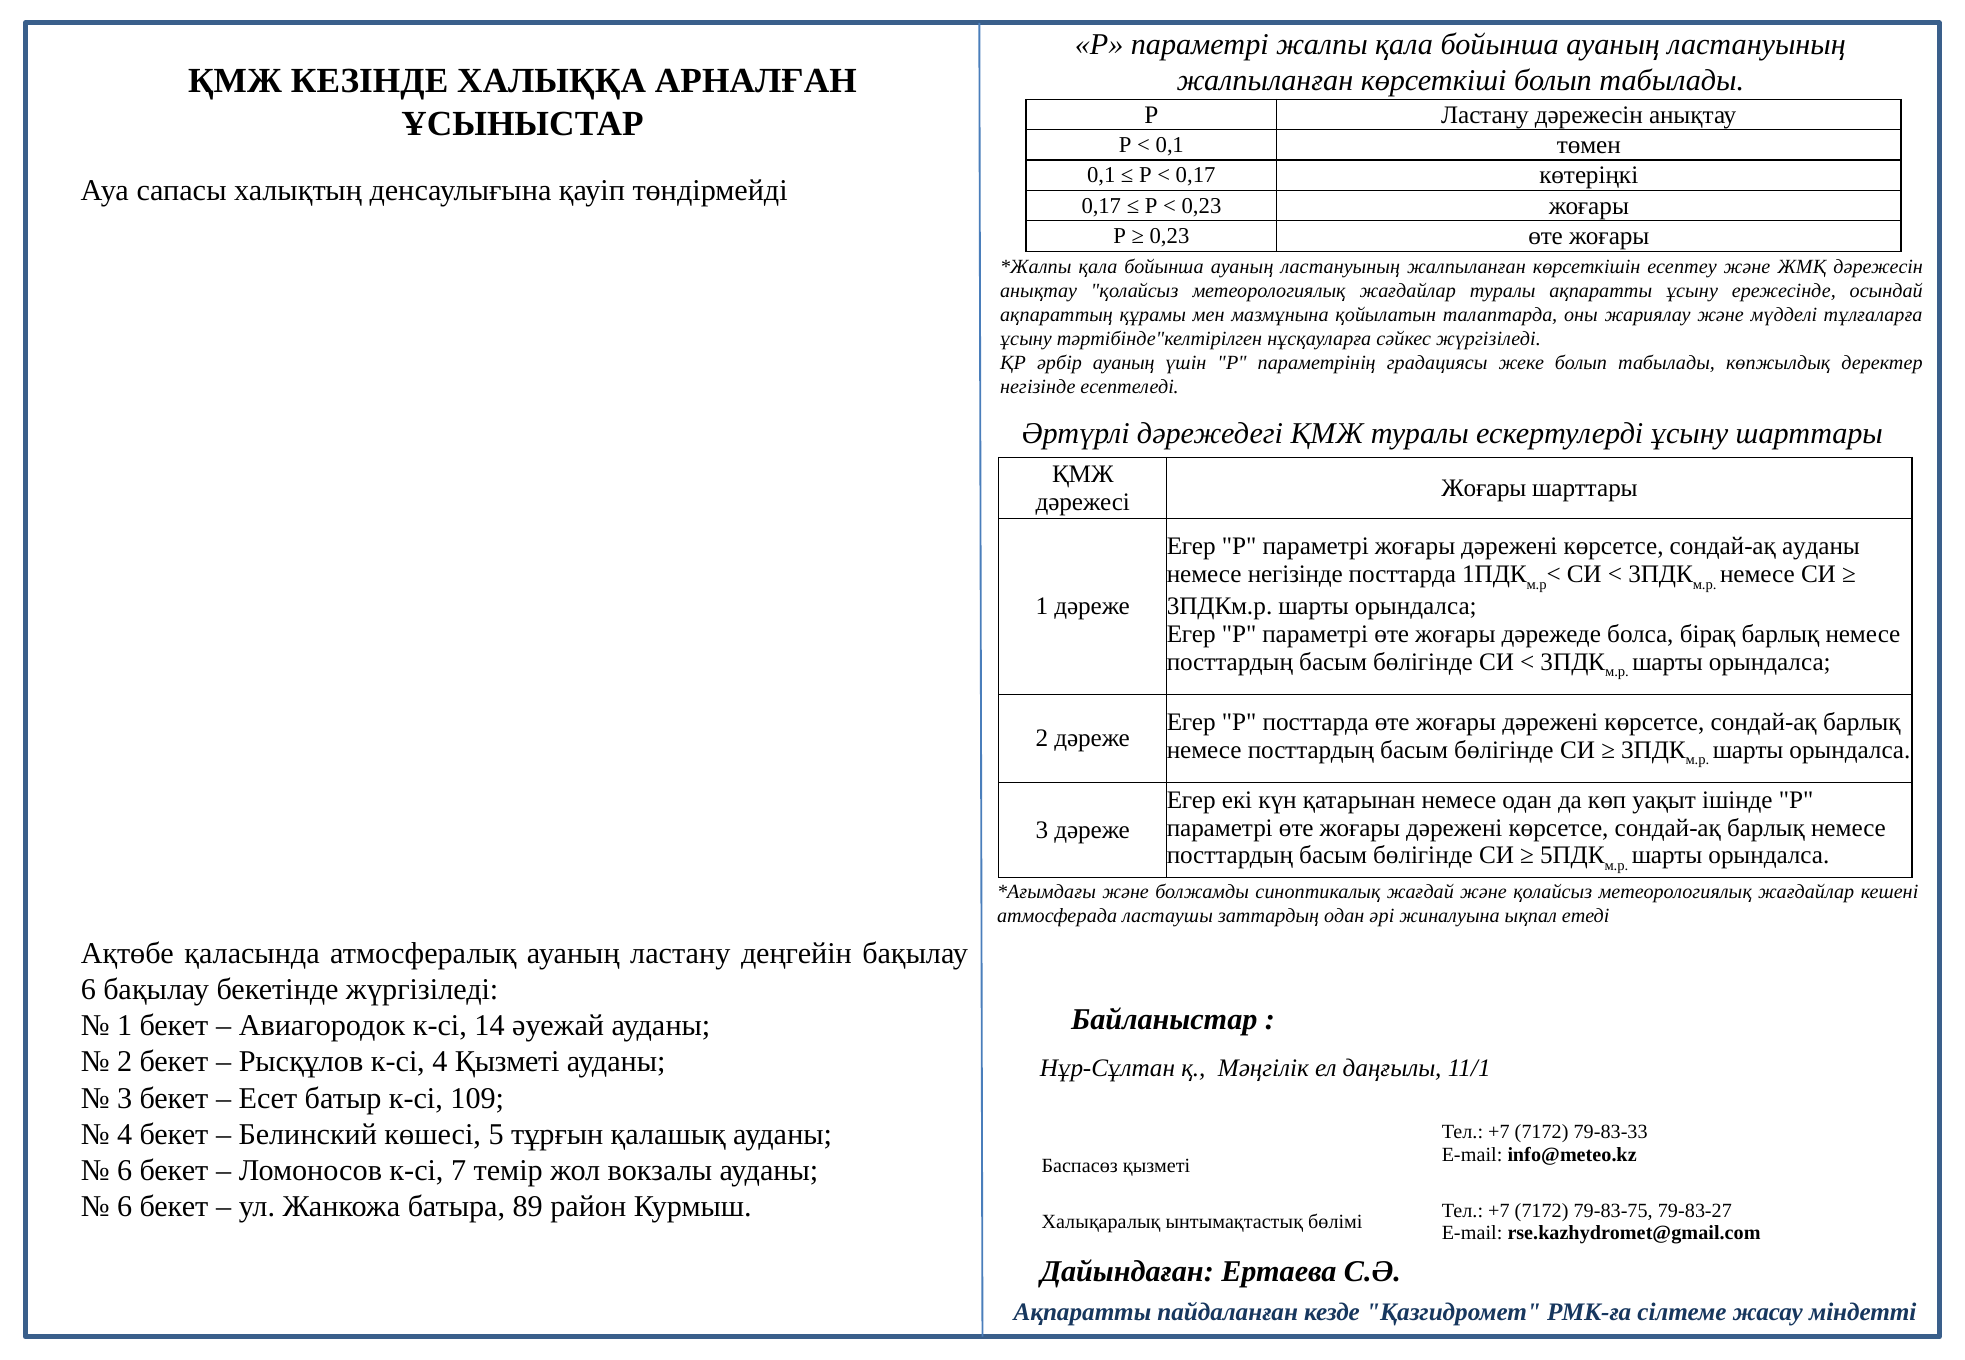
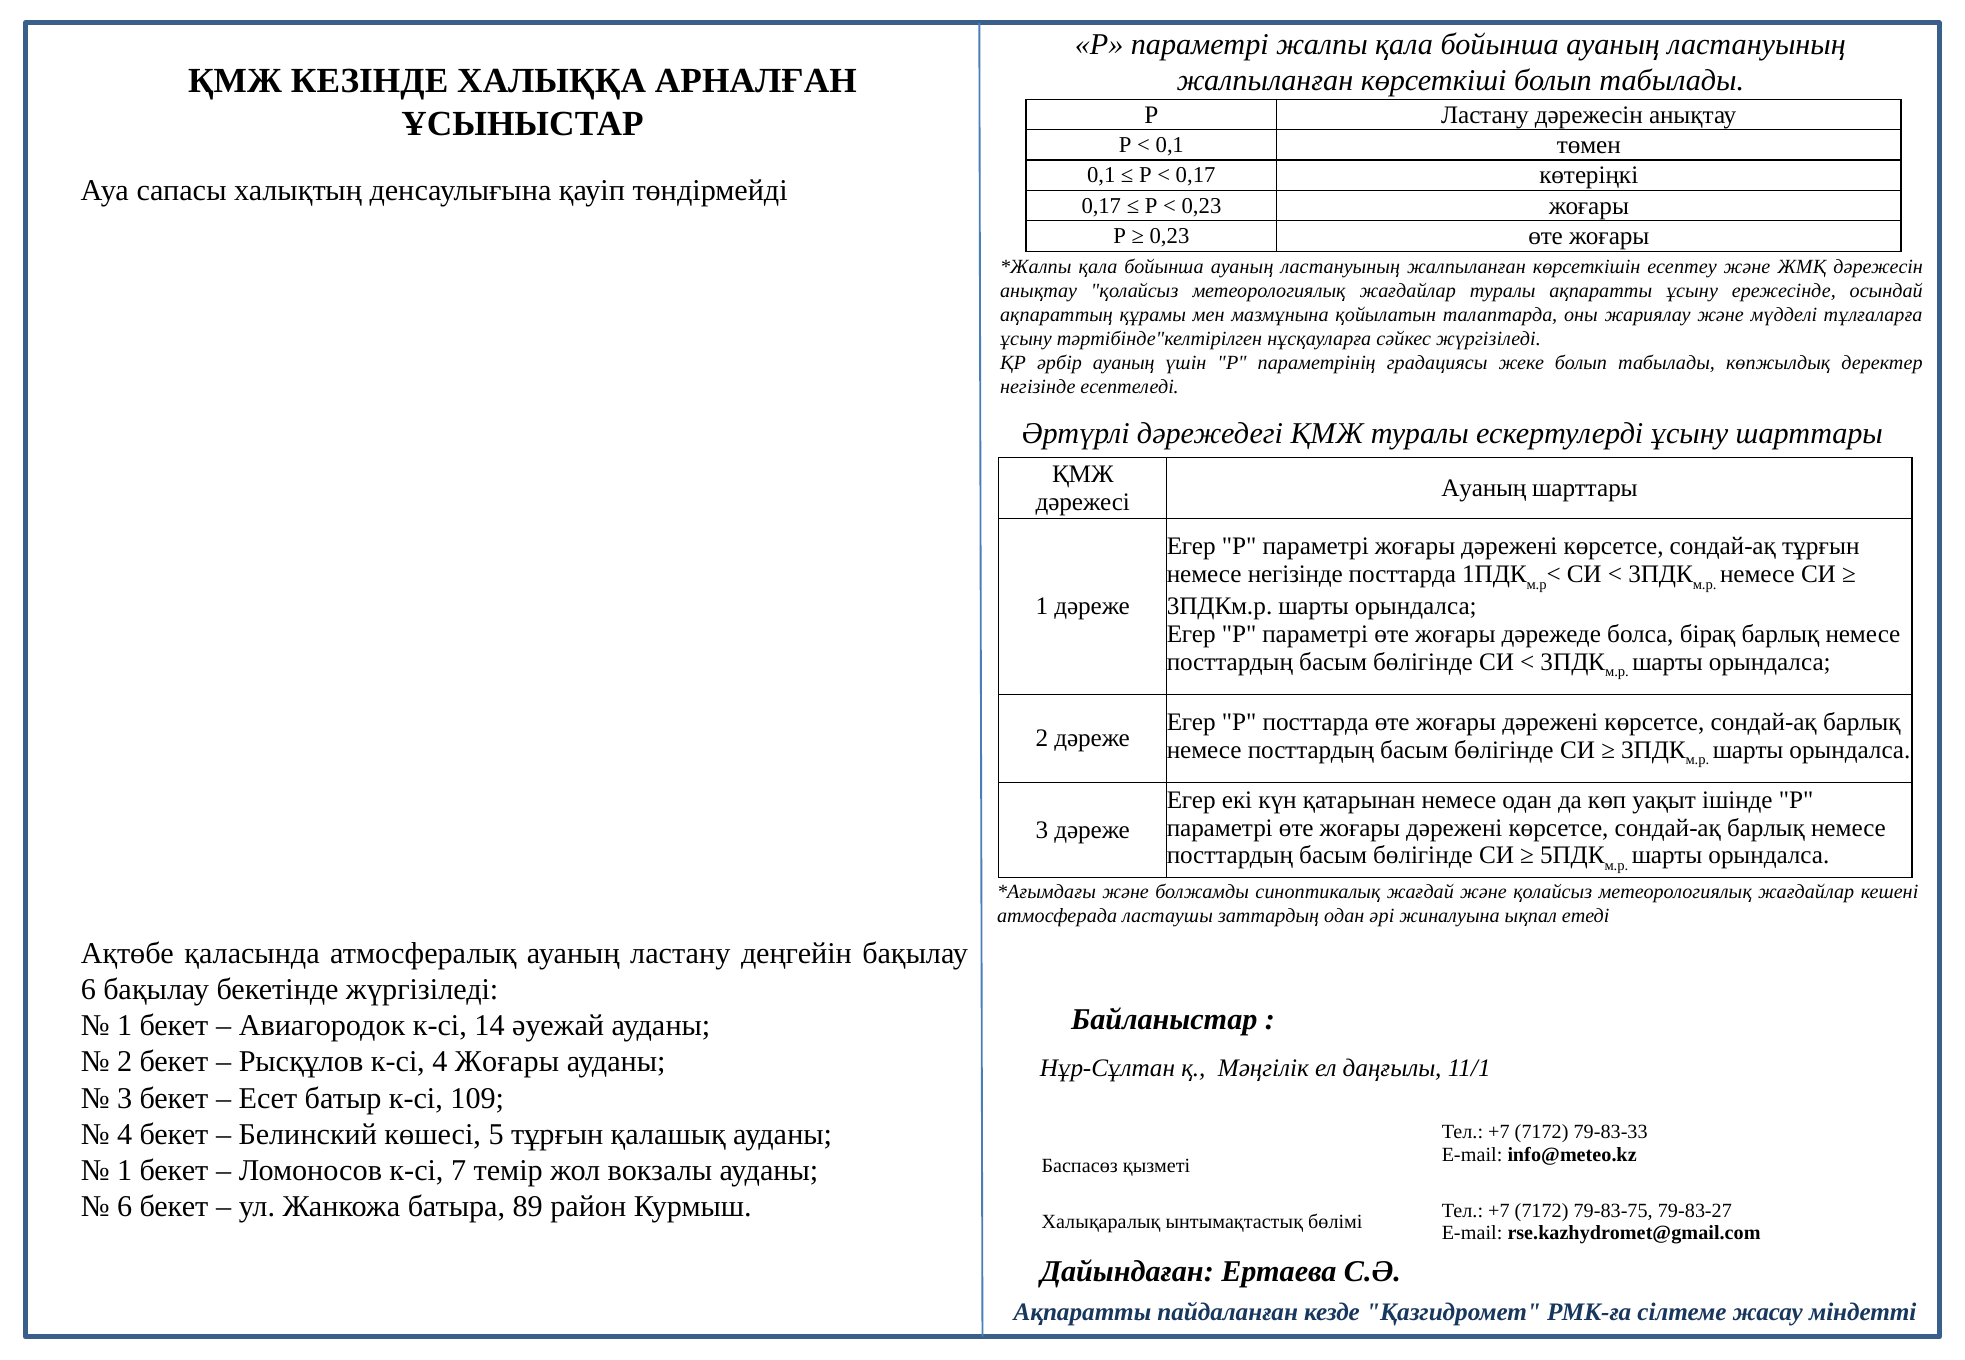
Жоғары at (1484, 488): Жоғары -> Ауаның
сондай-ақ ауданы: ауданы -> тұрғын
4 Қызметі: Қызметі -> Жоғары
6 at (125, 1171): 6 -> 1
